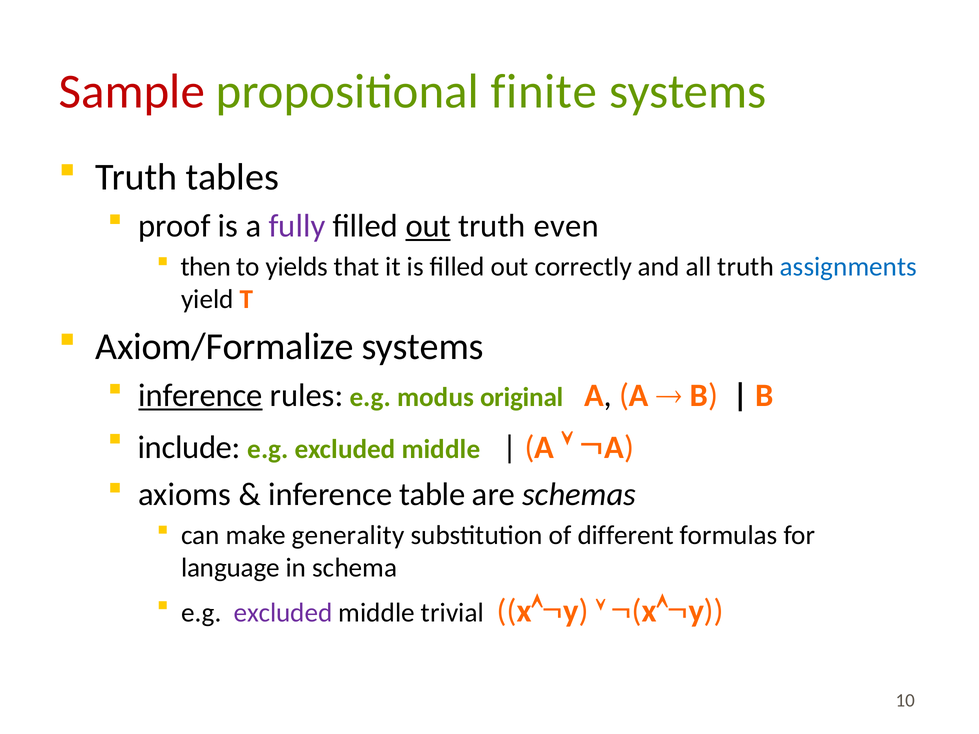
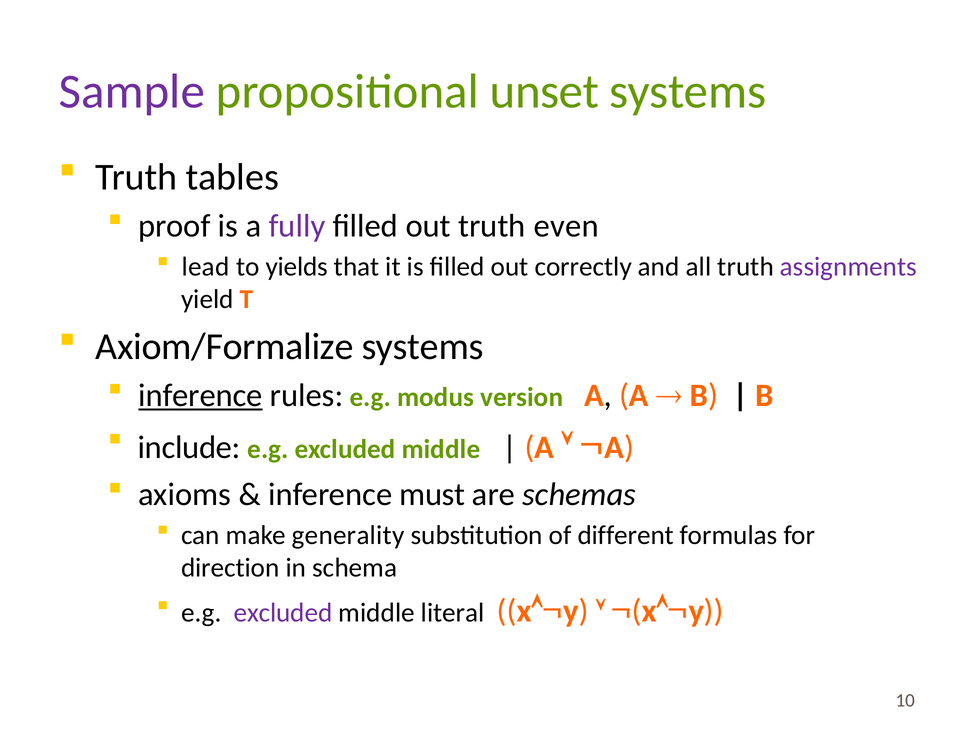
Sample colour: red -> purple
finite: finite -> unset
out at (428, 226) underline: present -> none
then: then -> lead
assignments colour: blue -> purple
original: original -> version
table: table -> must
language: language -> direction
trivial: trivial -> literal
